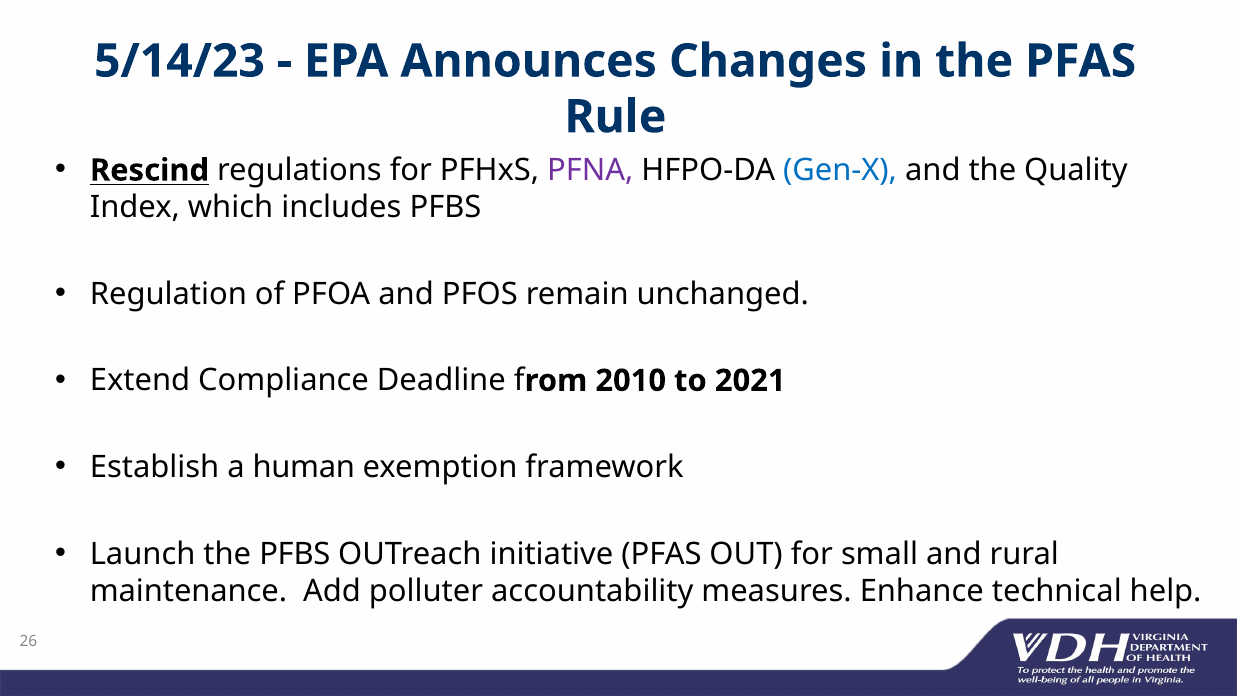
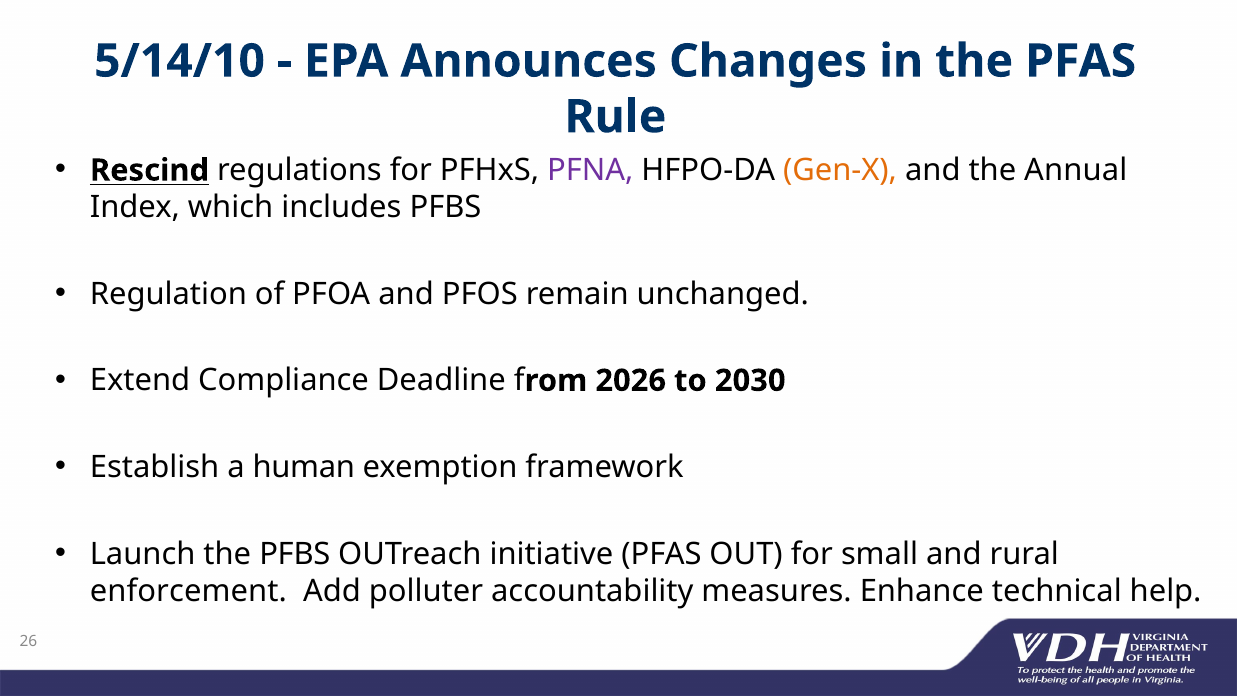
5/14/23: 5/14/23 -> 5/14/10
Gen-X colour: blue -> orange
Quality: Quality -> Annual
2010: 2010 -> 2026
2021: 2021 -> 2030
maintenance: maintenance -> enforcement
